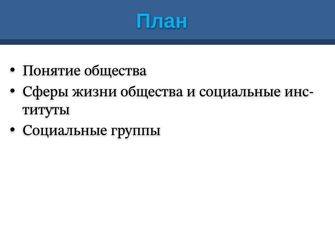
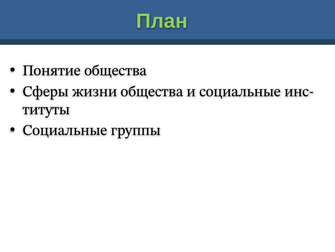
План colour: light blue -> light green
